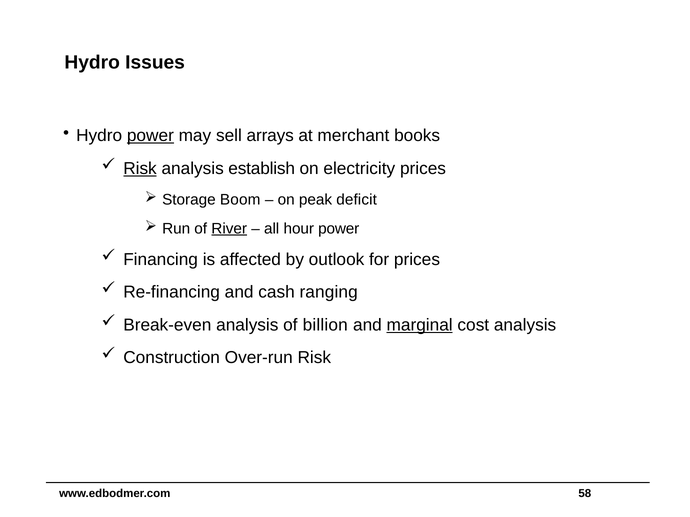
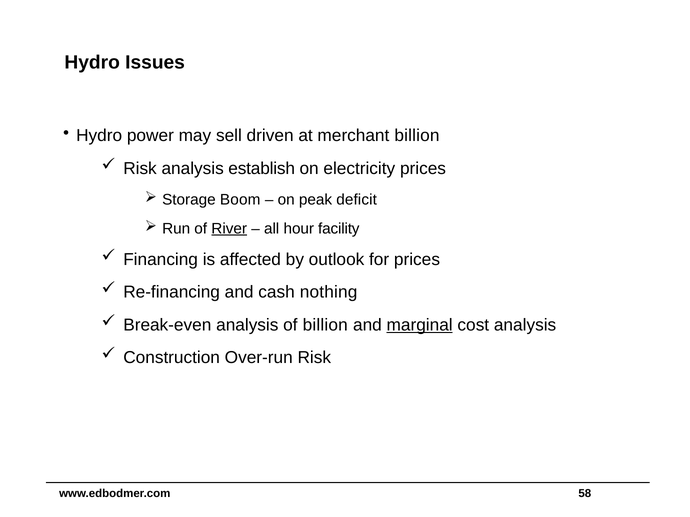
power at (150, 136) underline: present -> none
arrays: arrays -> driven
merchant books: books -> billion
Risk at (140, 169) underline: present -> none
hour power: power -> facility
ranging: ranging -> nothing
